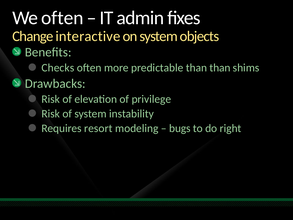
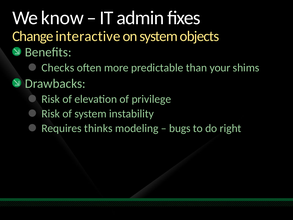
We often: often -> know
than than: than -> your
resort: resort -> thinks
